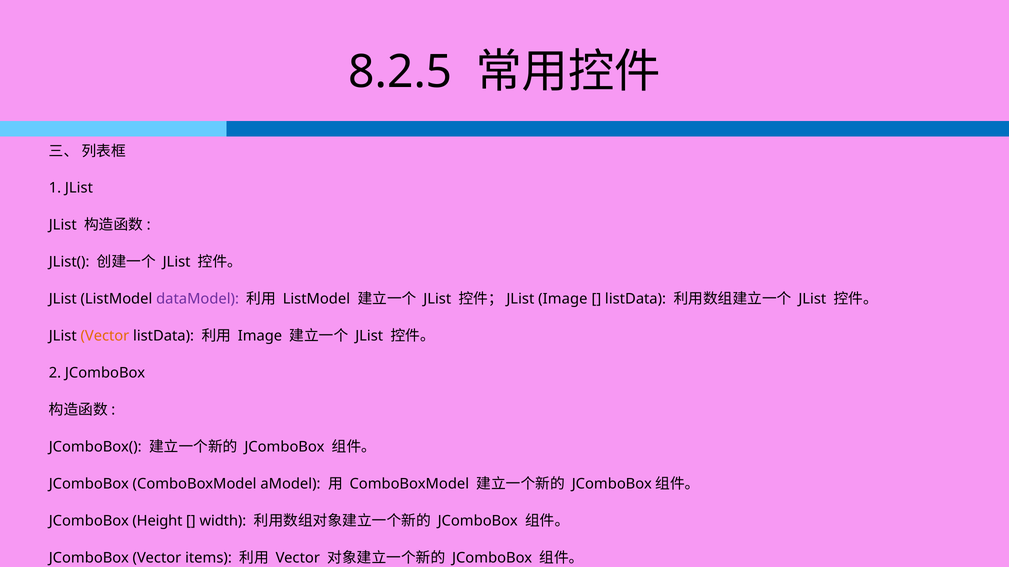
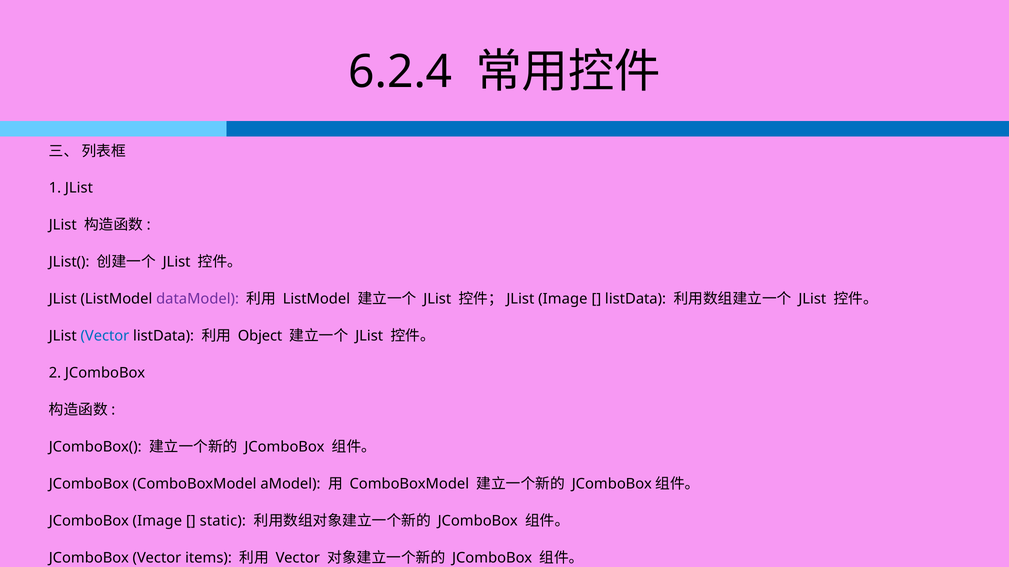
8.2.5: 8.2.5 -> 6.2.4
Vector at (105, 336) colour: orange -> blue
Image at (260, 336): Image -> Object
JComboBox Height: Height -> Image
width: width -> static
